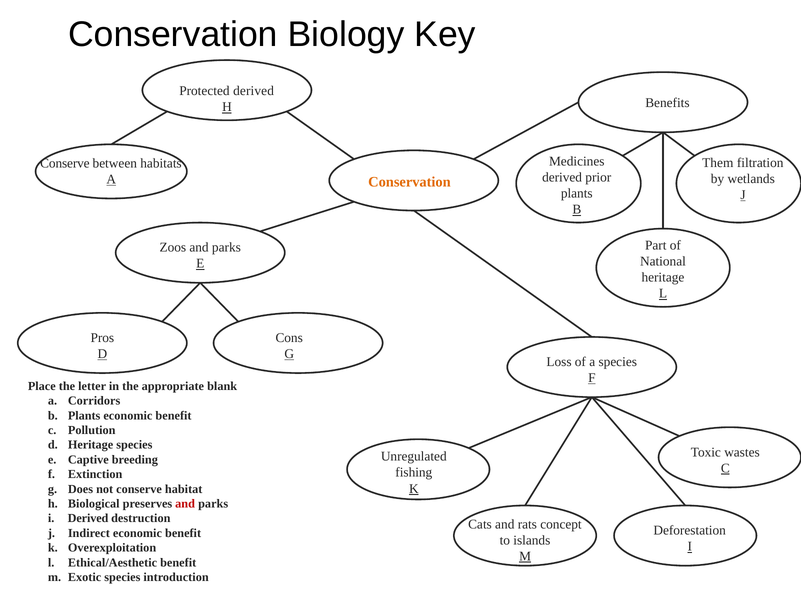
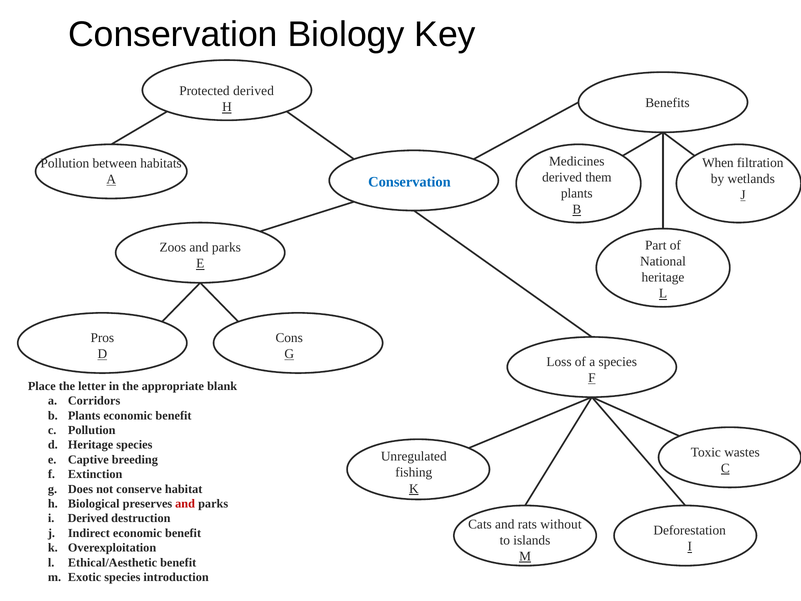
Them: Them -> When
Conserve at (65, 163): Conserve -> Pollution
prior: prior -> them
Conservation at (409, 182) colour: orange -> blue
concept: concept -> without
